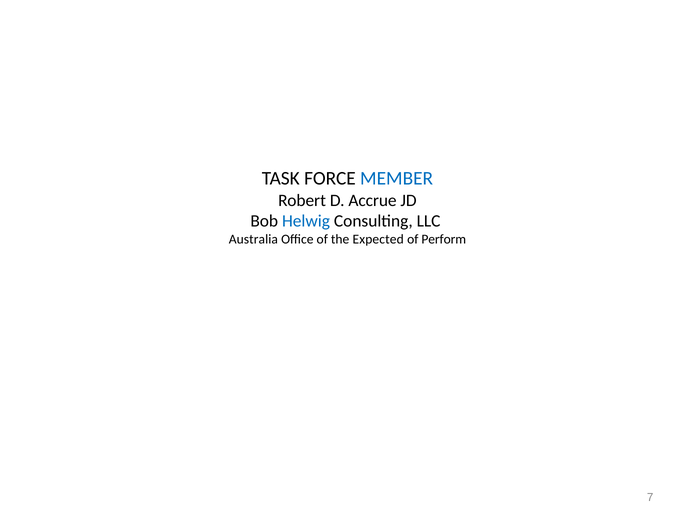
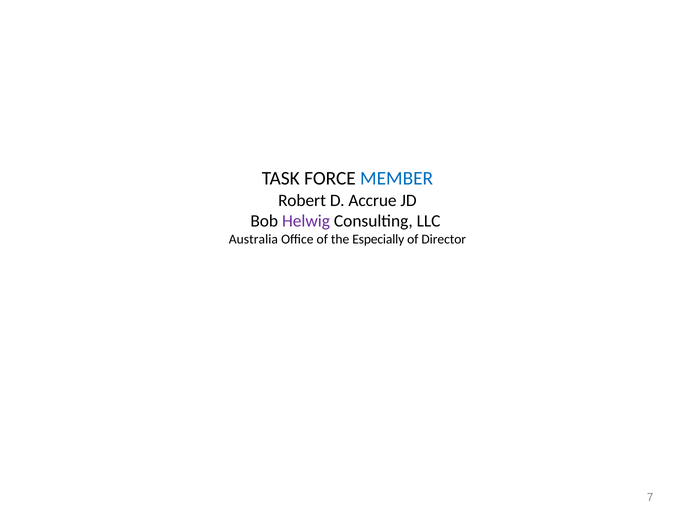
Helwig colour: blue -> purple
Expected: Expected -> Especially
Perform: Perform -> Director
